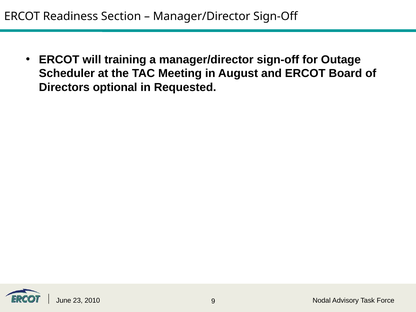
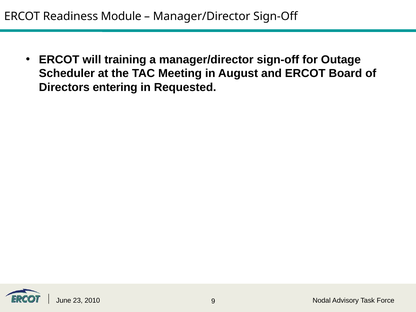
Section: Section -> Module
optional: optional -> entering
